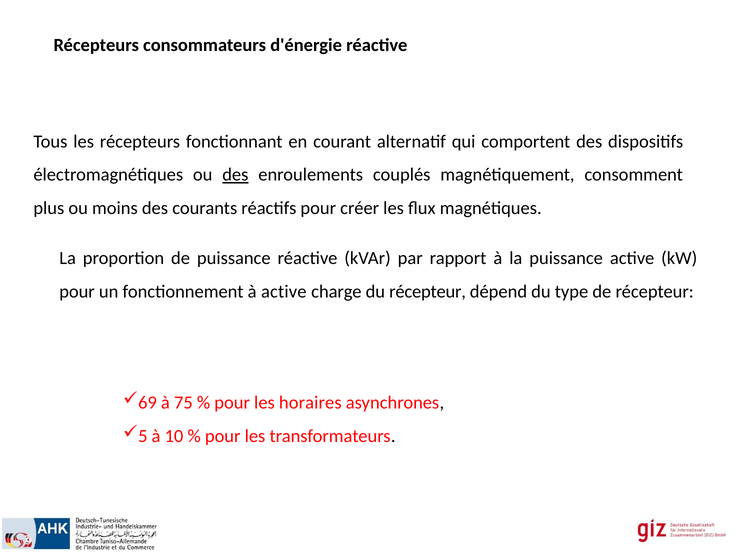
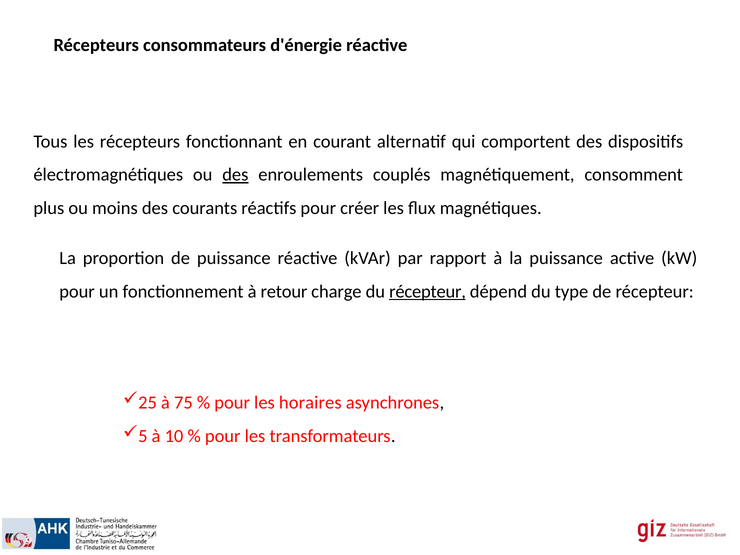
à active: active -> retour
récepteur at (428, 292) underline: none -> present
69: 69 -> 25
